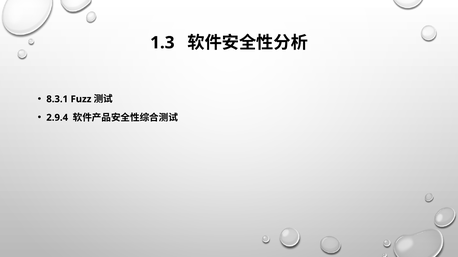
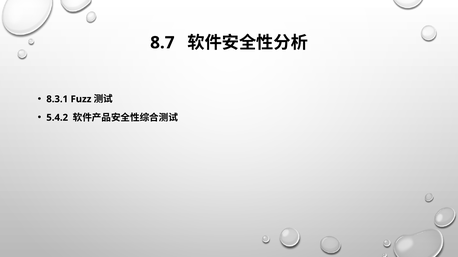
1.3: 1.3 -> 8.7
2.9.4: 2.9.4 -> 5.4.2
